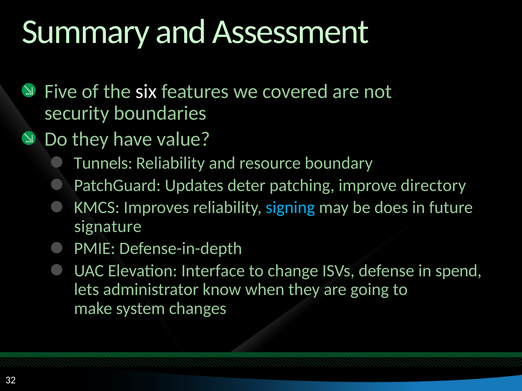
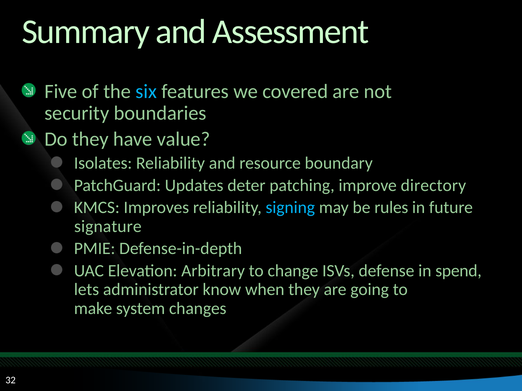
six colour: white -> light blue
Tunnels: Tunnels -> Isolates
does: does -> rules
Interface: Interface -> Arbitrary
